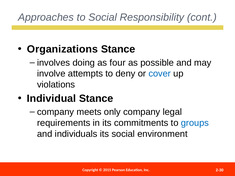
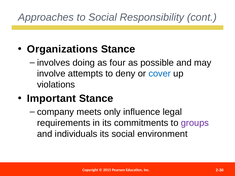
Individual: Individual -> Important
only company: company -> influence
groups colour: blue -> purple
